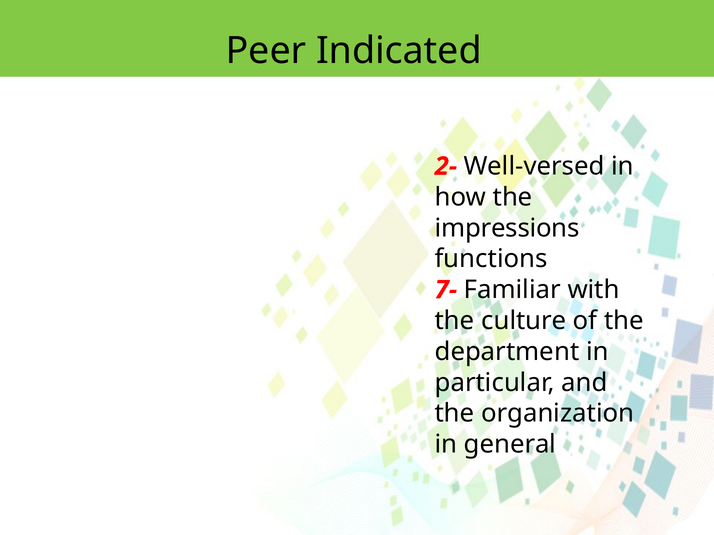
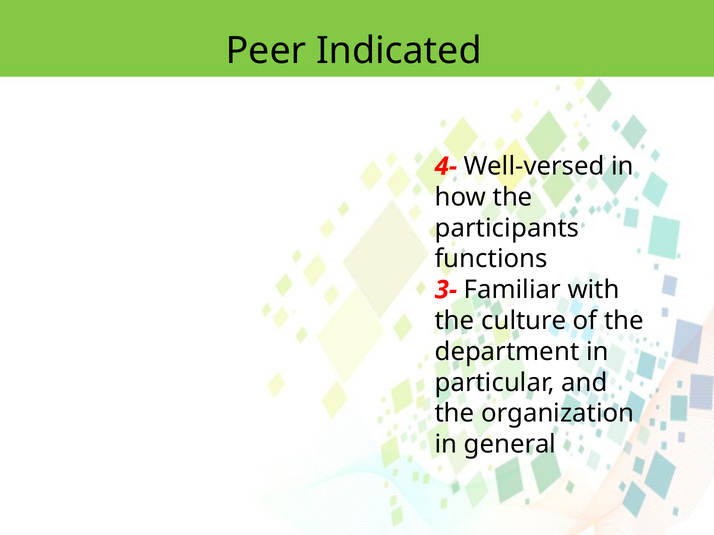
2-: 2- -> 4-
impressions: impressions -> participants
7-: 7- -> 3-
